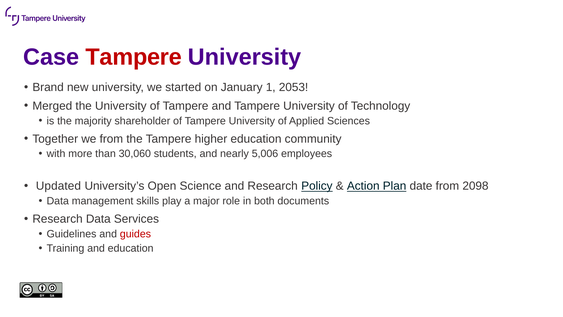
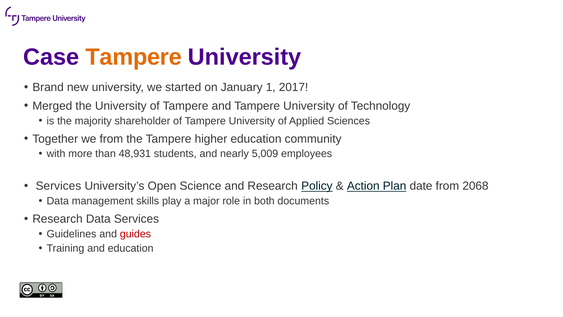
Tampere at (134, 57) colour: red -> orange
2053: 2053 -> 2017
30,060: 30,060 -> 48,931
5,006: 5,006 -> 5,009
Updated at (58, 186): Updated -> Services
2098: 2098 -> 2068
